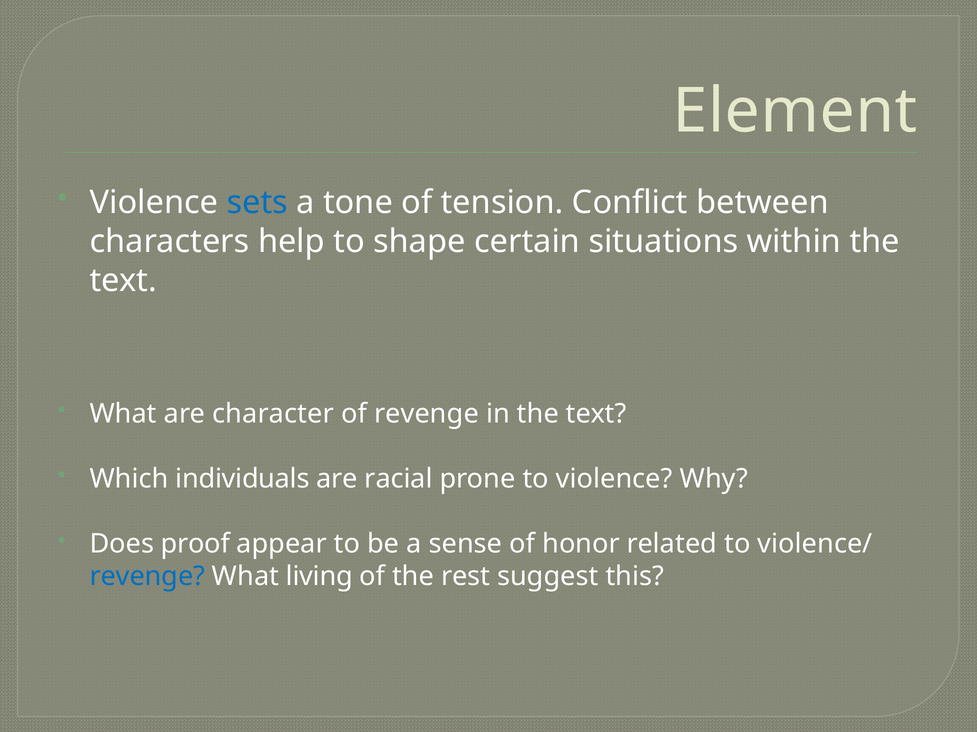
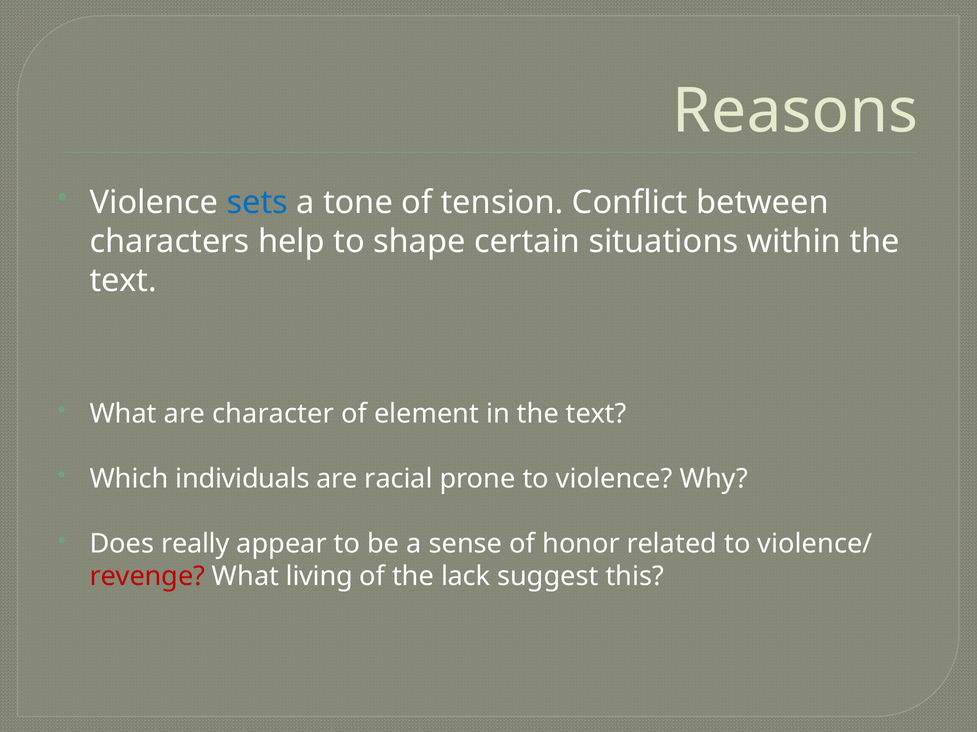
Element: Element -> Reasons
of revenge: revenge -> element
proof: proof -> really
revenge at (147, 577) colour: blue -> red
rest: rest -> lack
